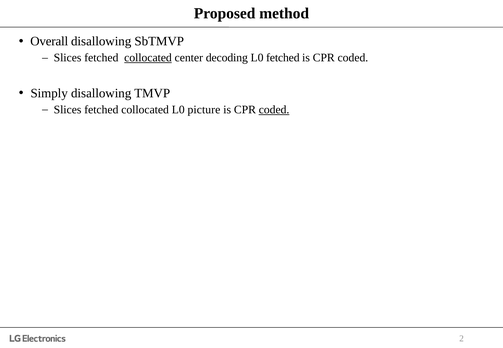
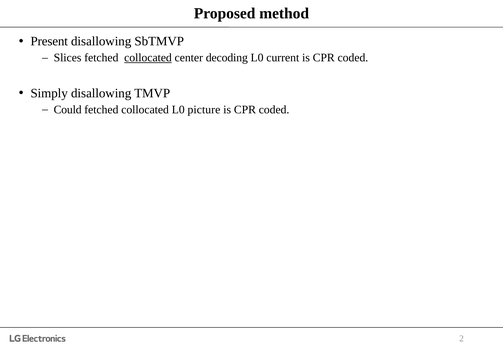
Overall: Overall -> Present
L0 fetched: fetched -> current
Slices at (68, 110): Slices -> Could
coded at (274, 110) underline: present -> none
